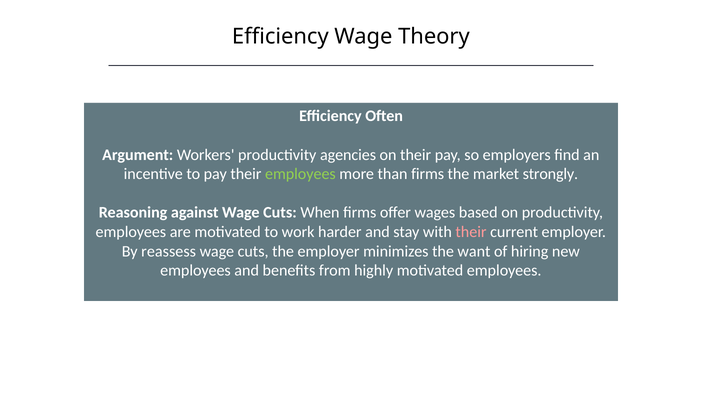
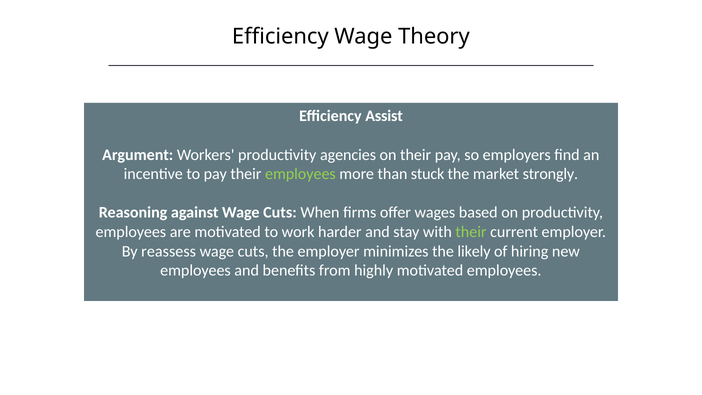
Often: Often -> Assist
than firms: firms -> stuck
their at (471, 232) colour: pink -> light green
want: want -> likely
